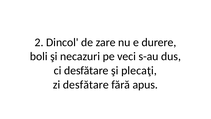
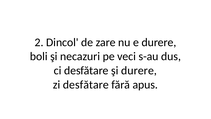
şi plecaţi: plecaţi -> durere
